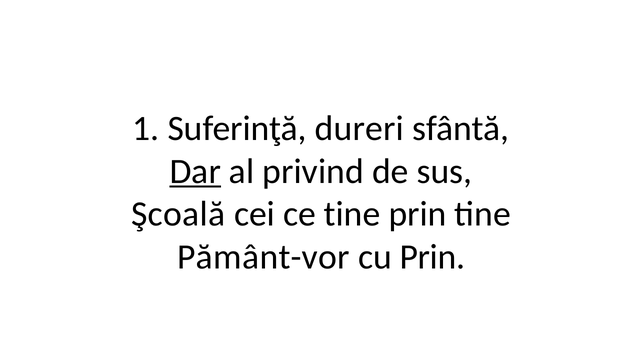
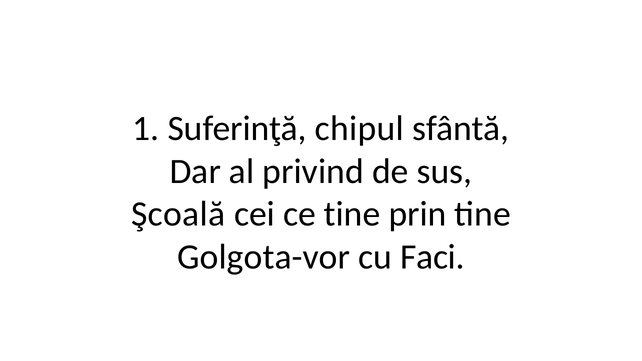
dureri: dureri -> chipul
Dar underline: present -> none
Pământ-vor: Pământ-vor -> Golgota-vor
cu Prin: Prin -> Faci
